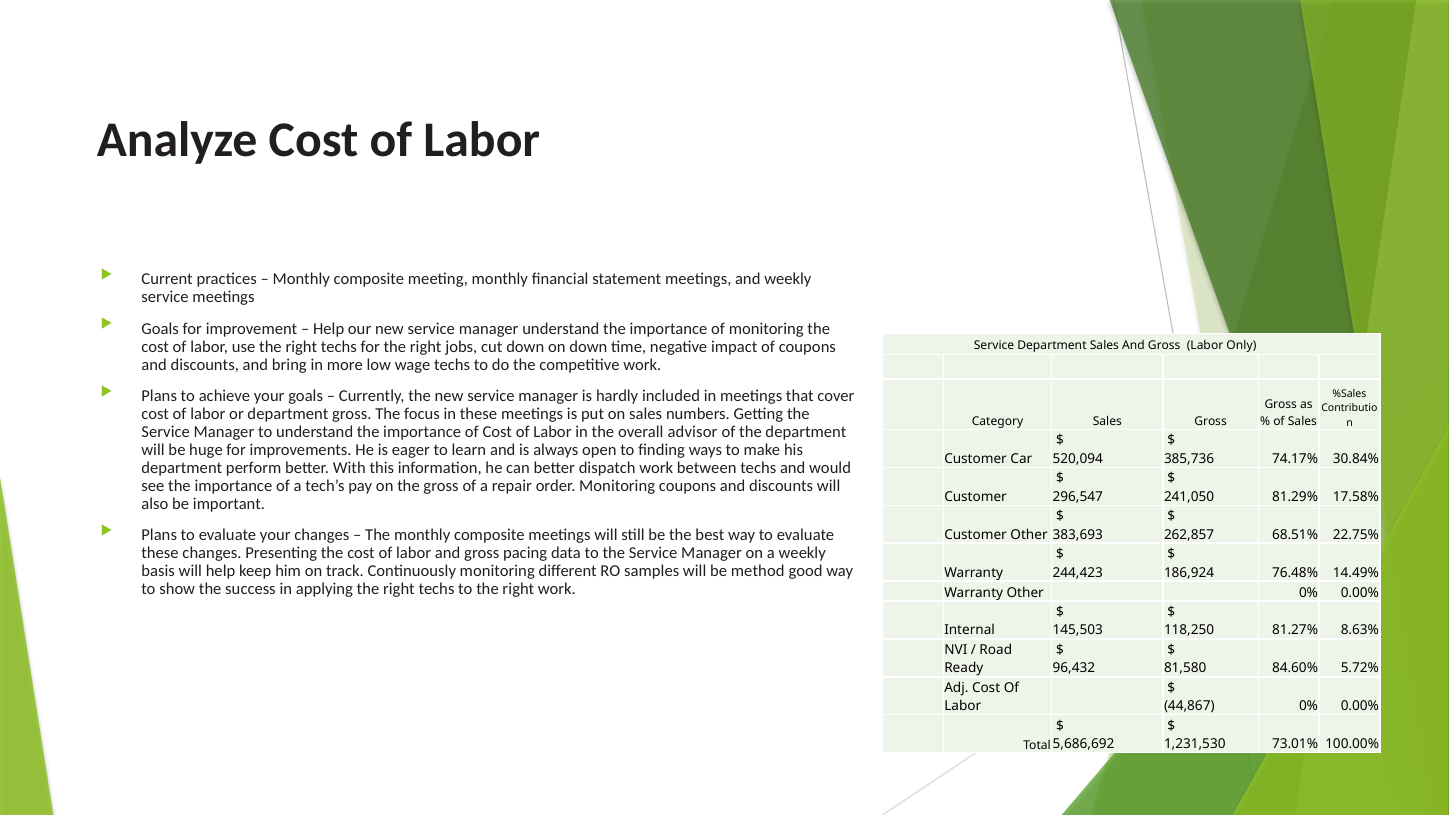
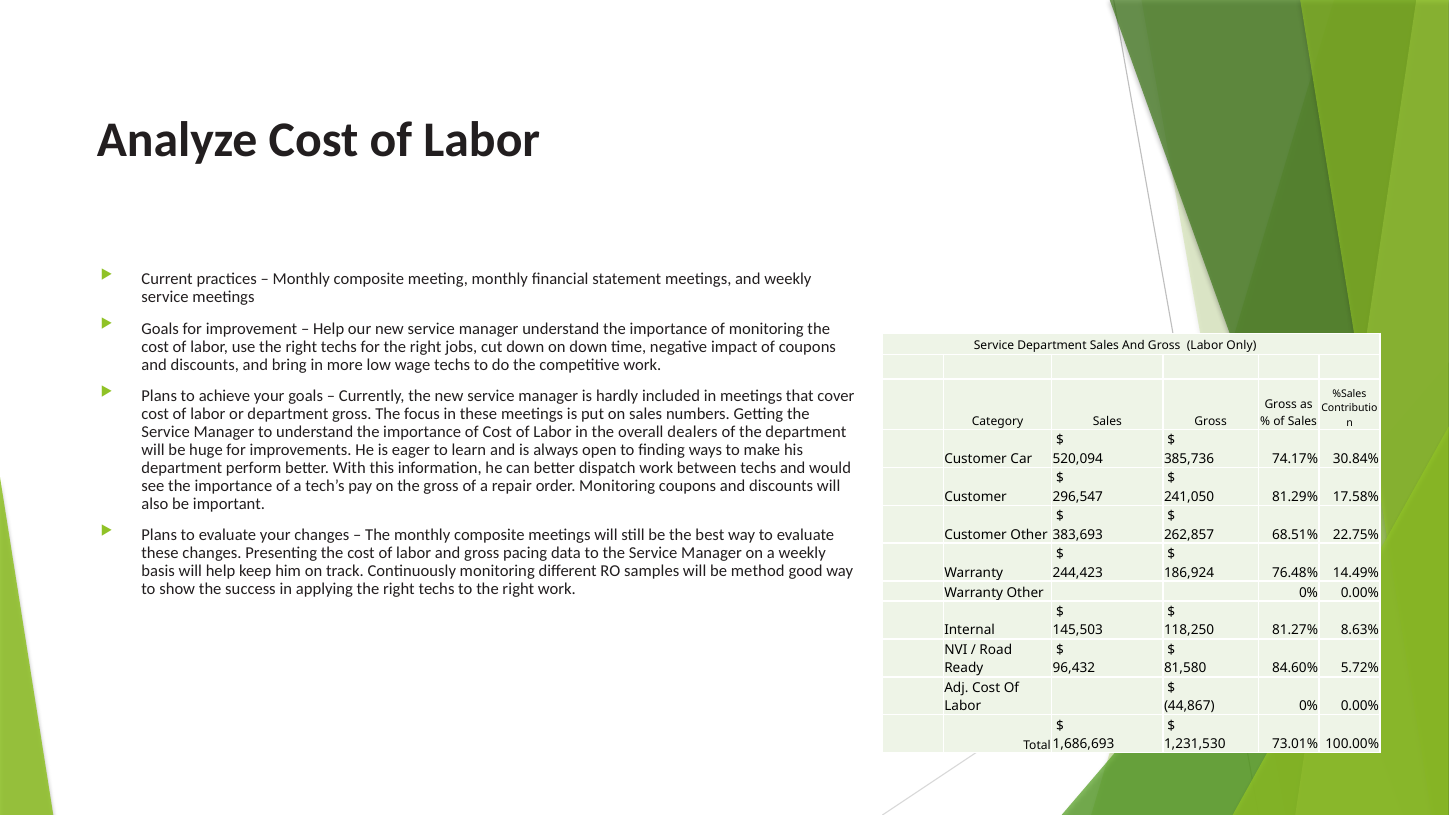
advisor: advisor -> dealers
5,686,692: 5,686,692 -> 1,686,693
